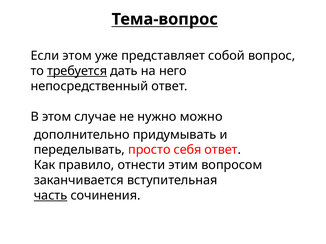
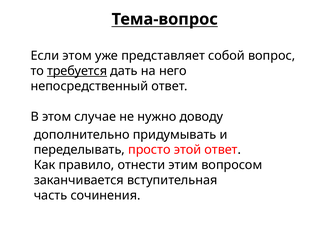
можно: можно -> доводу
себя: себя -> этой
часть underline: present -> none
